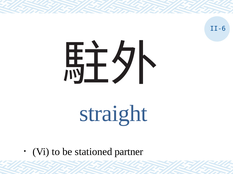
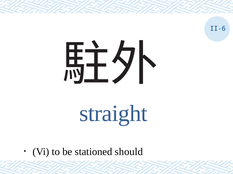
partner: partner -> should
